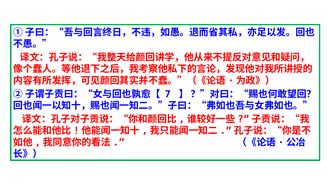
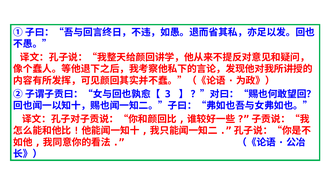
7: 7 -> 3
